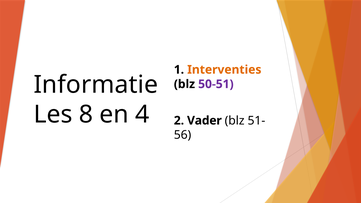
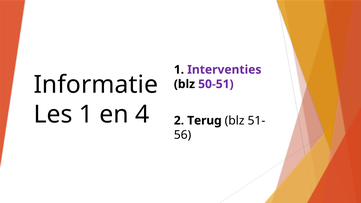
Interventies colour: orange -> purple
Les 8: 8 -> 1
Vader: Vader -> Terug
